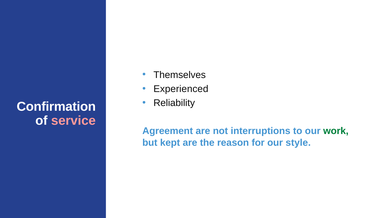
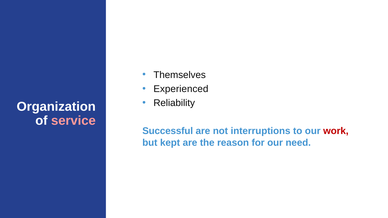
Confirmation: Confirmation -> Organization
Agreement: Agreement -> Successful
work colour: green -> red
style: style -> need
